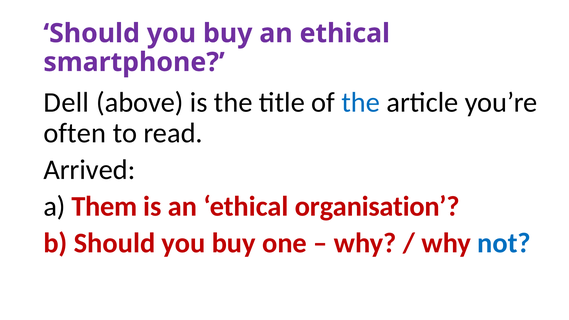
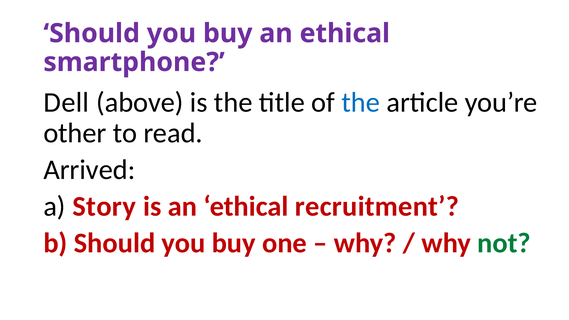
often: often -> other
Them: Them -> Story
organisation: organisation -> recruitment
not colour: blue -> green
